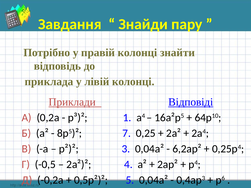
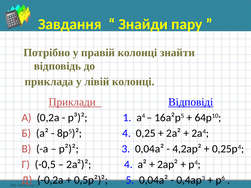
8p5)² 7: 7 -> 4
6,2ap²: 6,2ap² -> 4,2ap²
